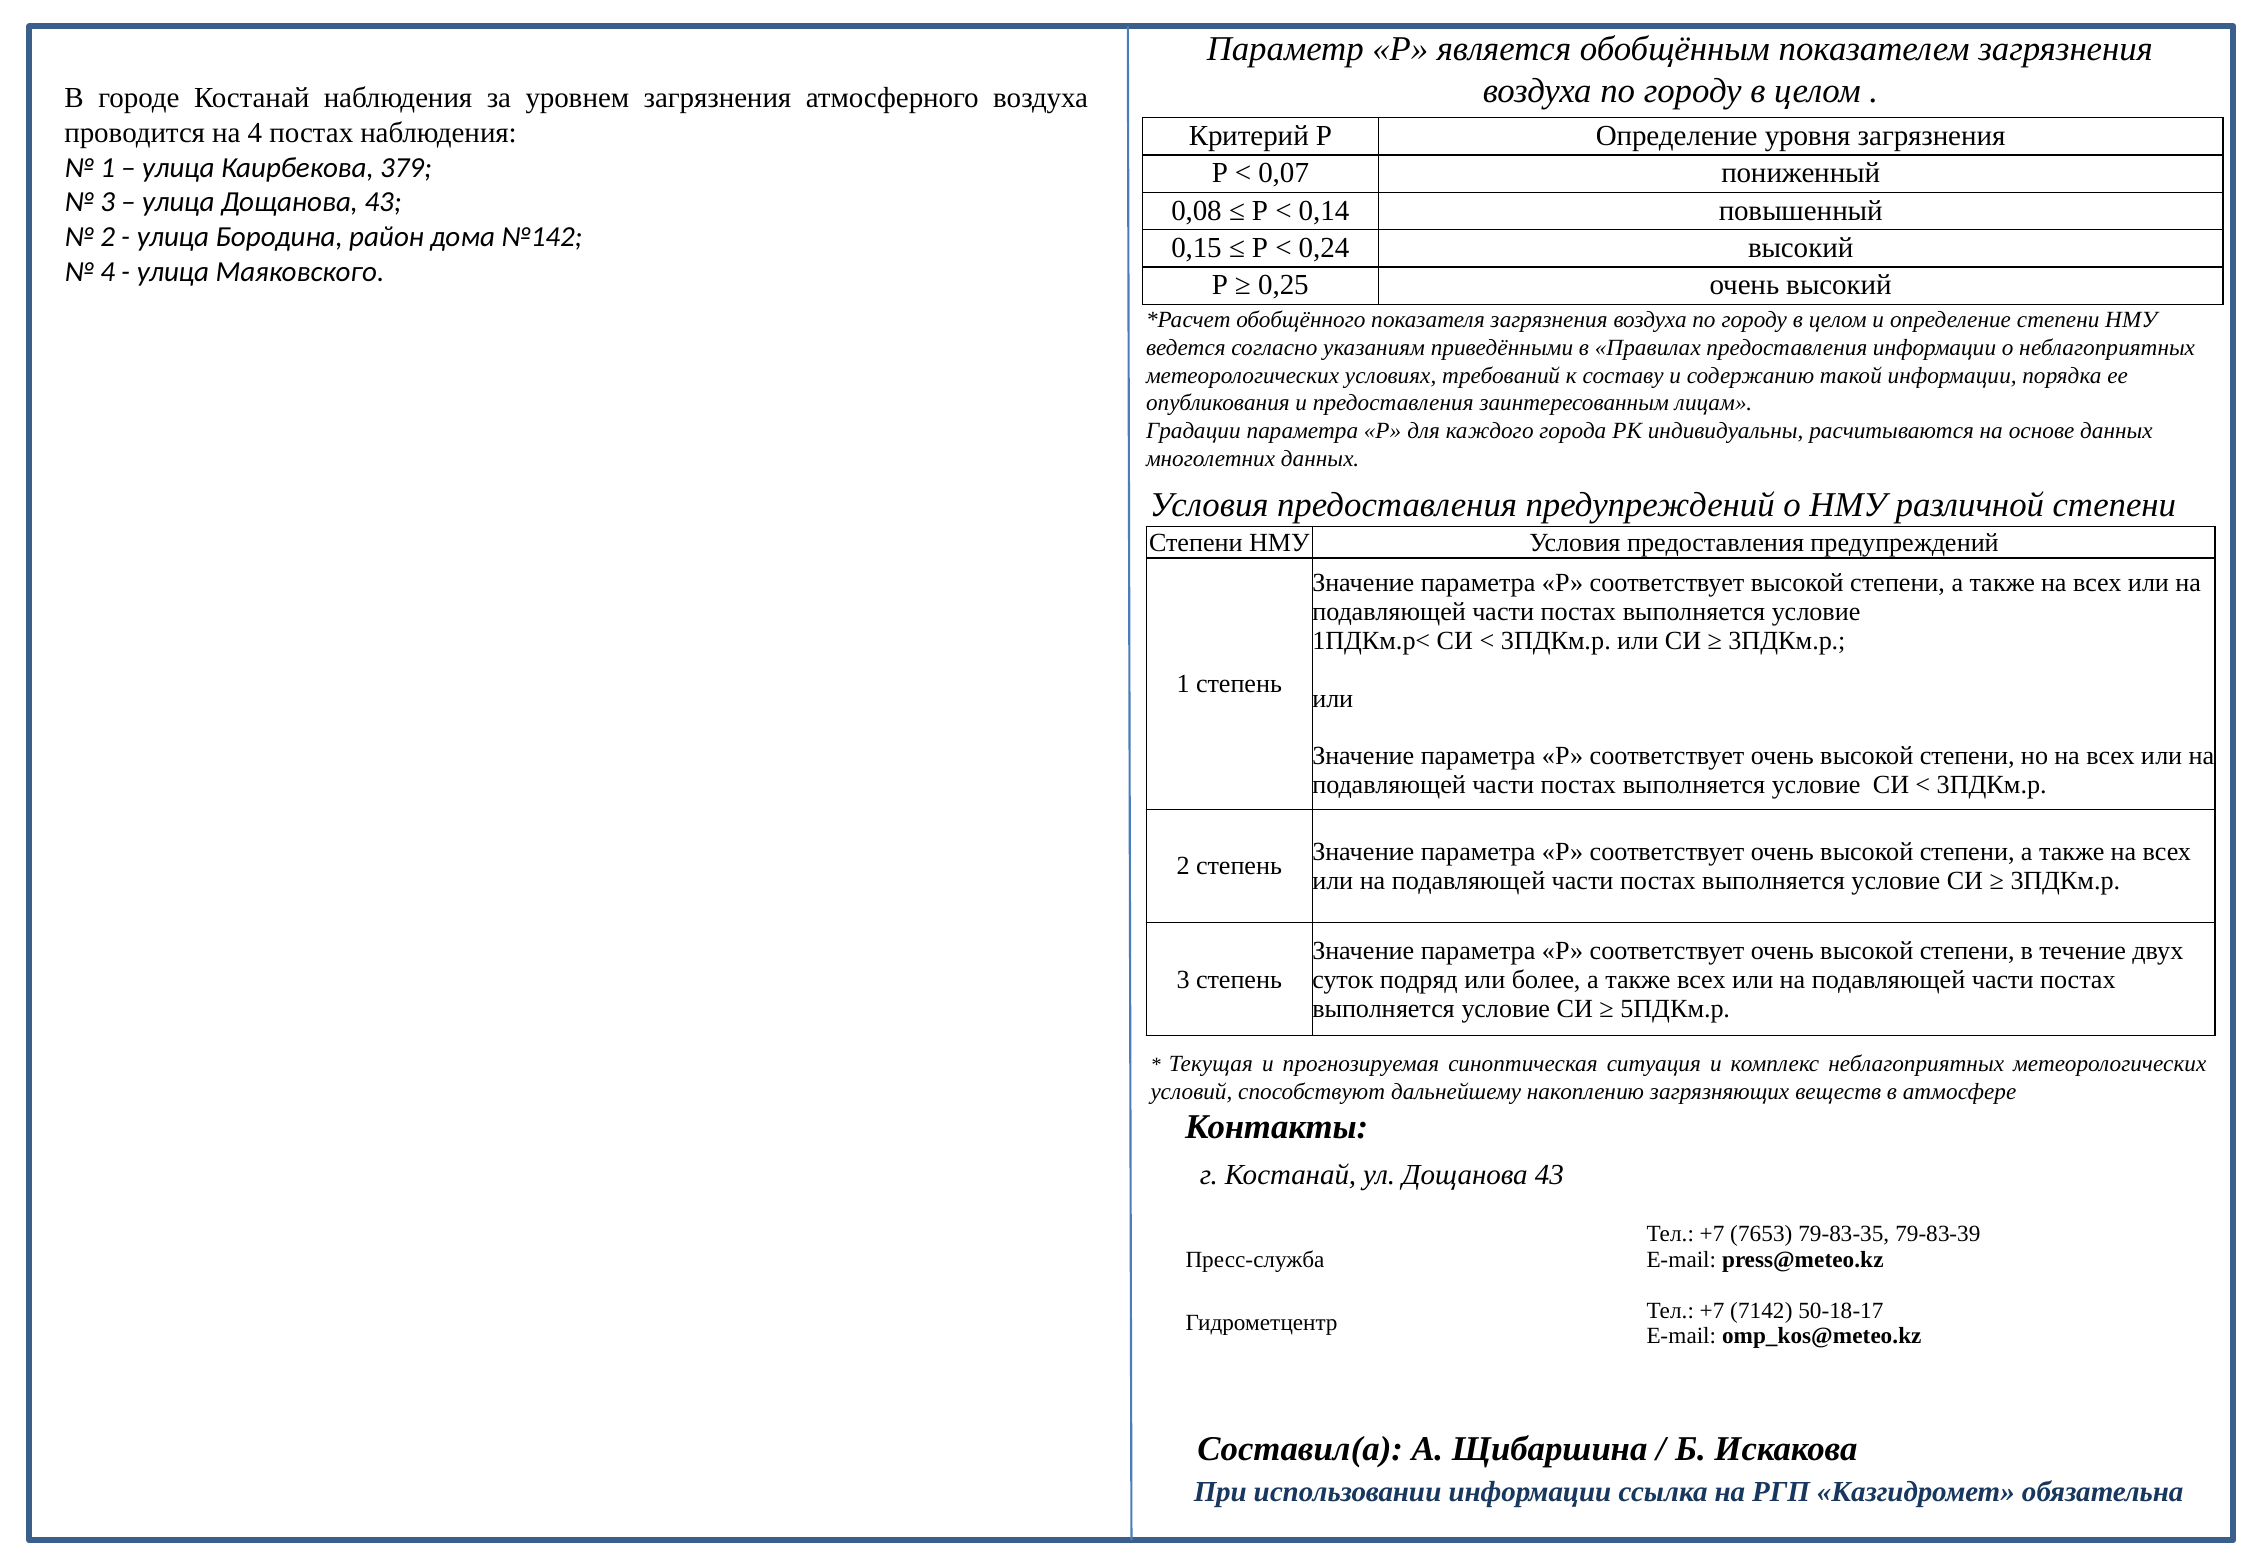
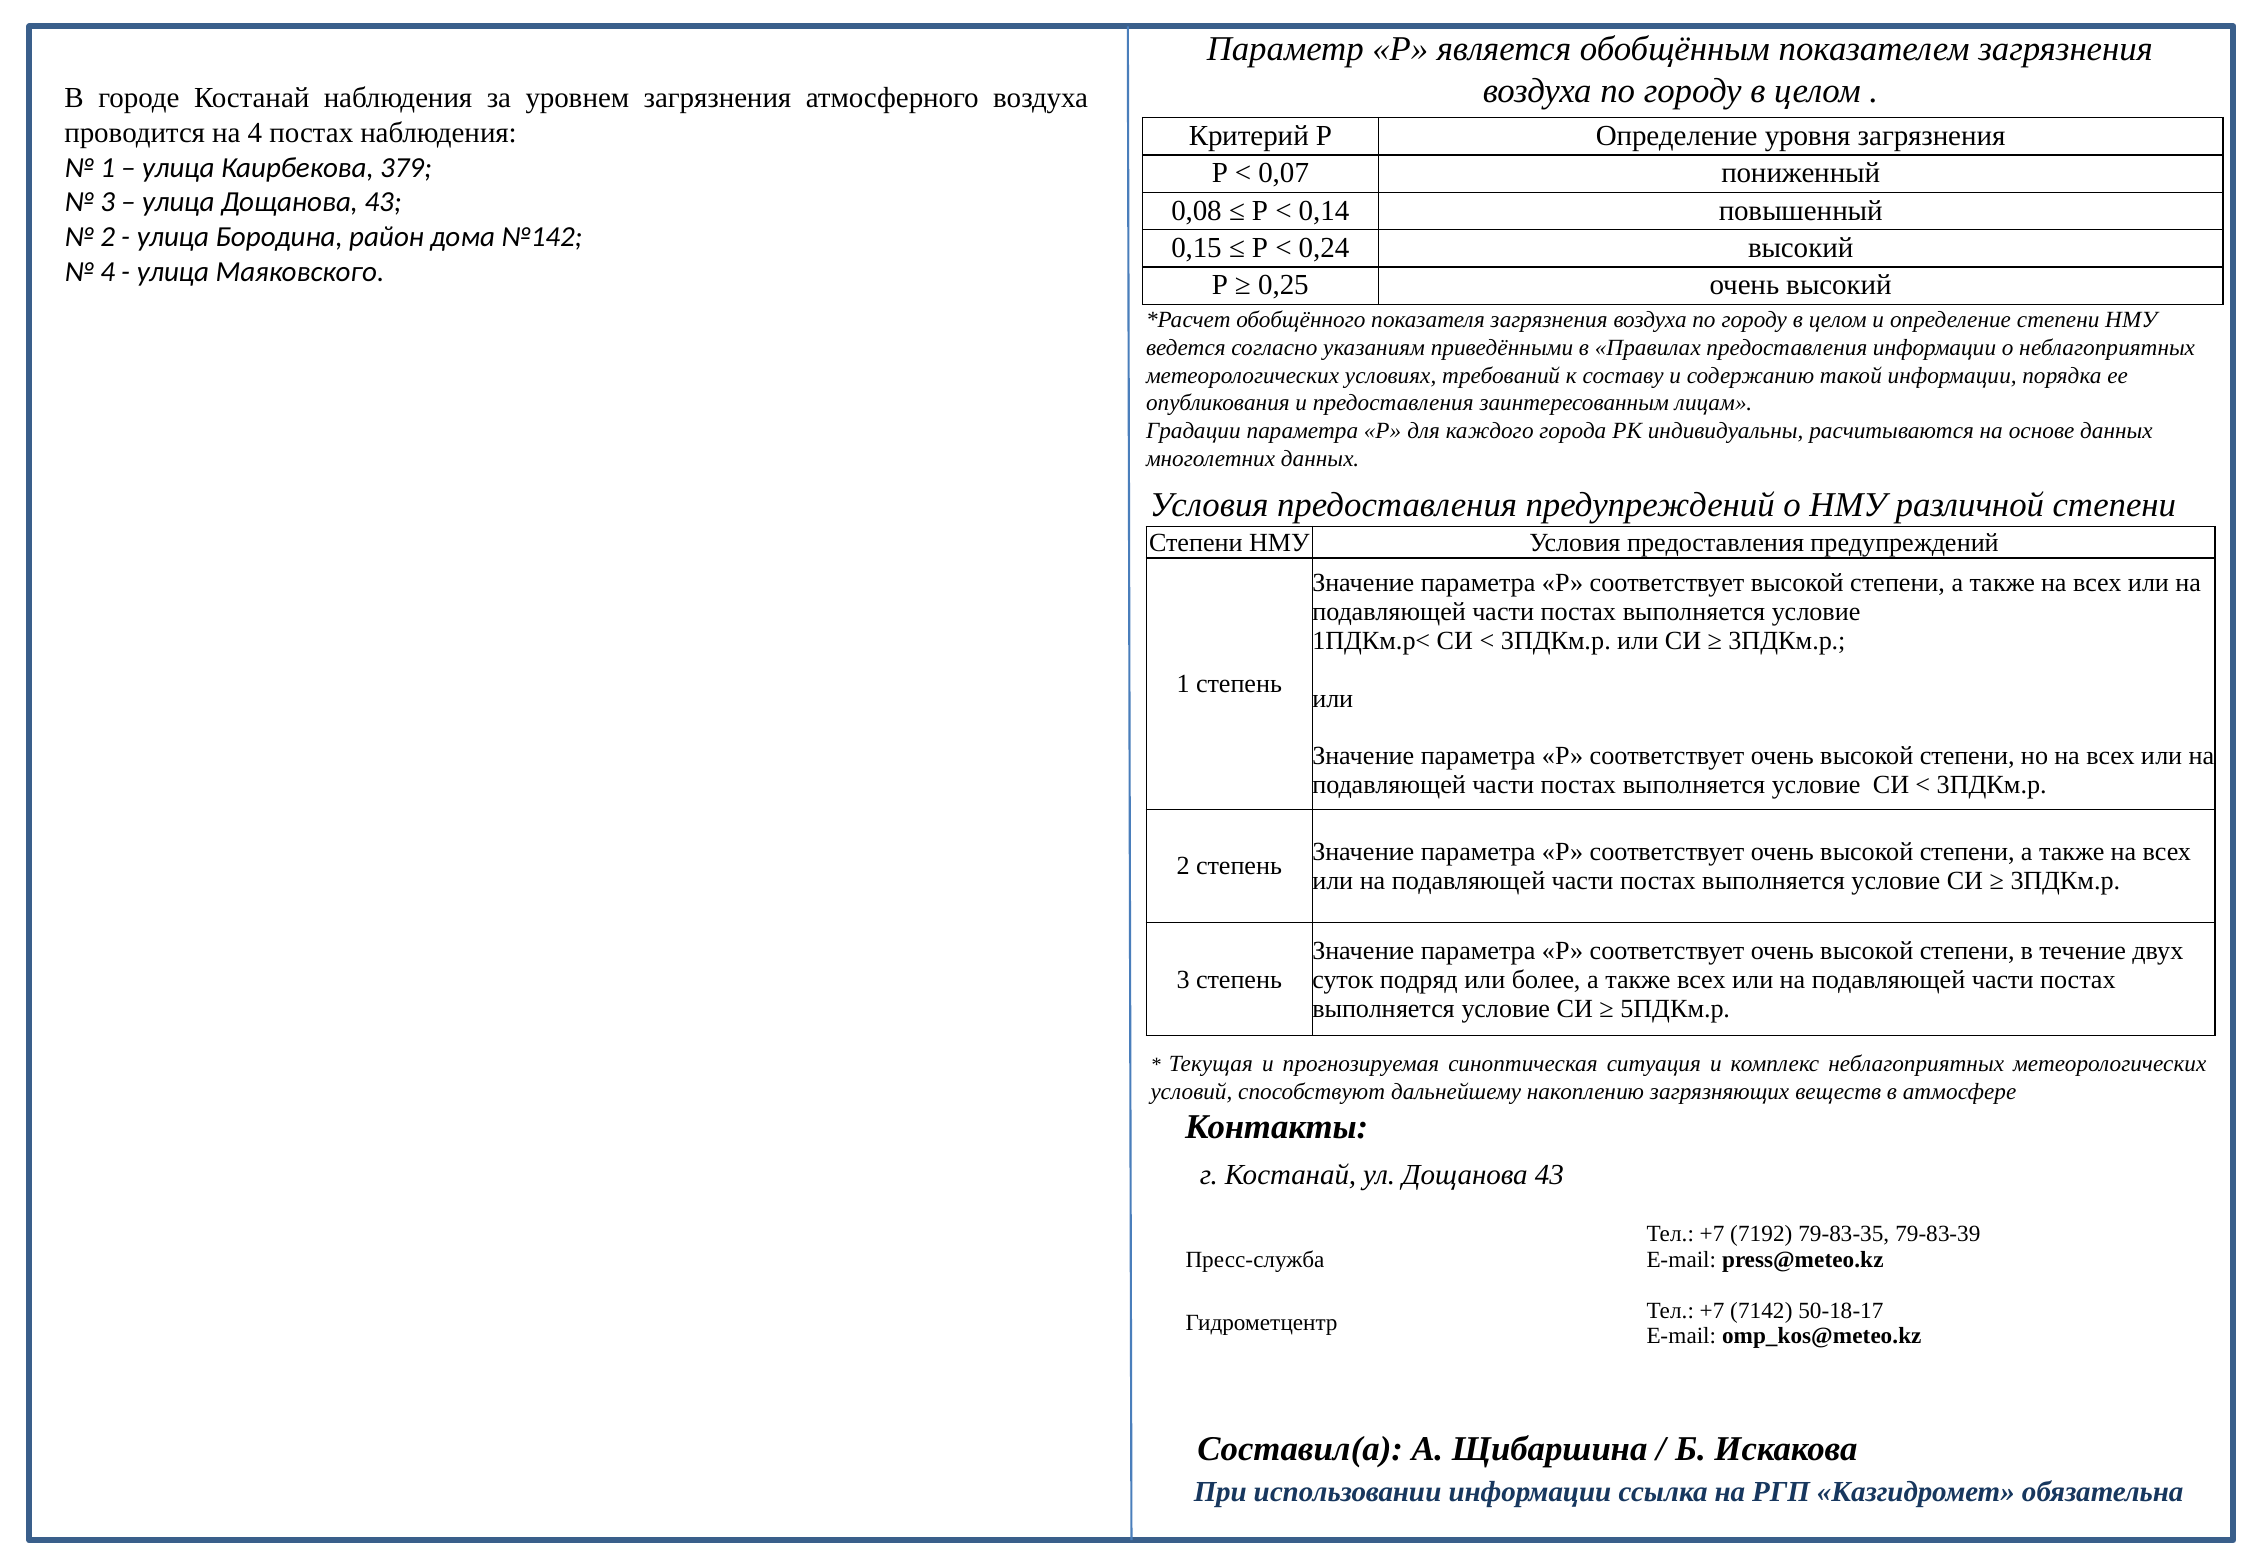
7653: 7653 -> 7192
